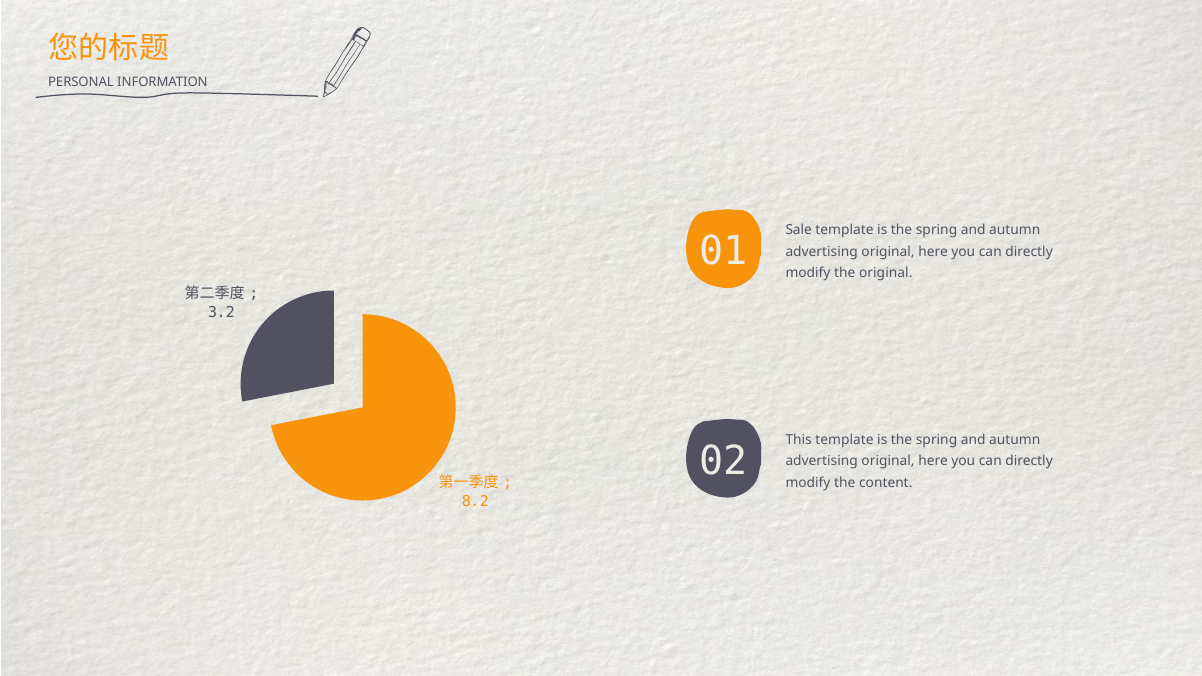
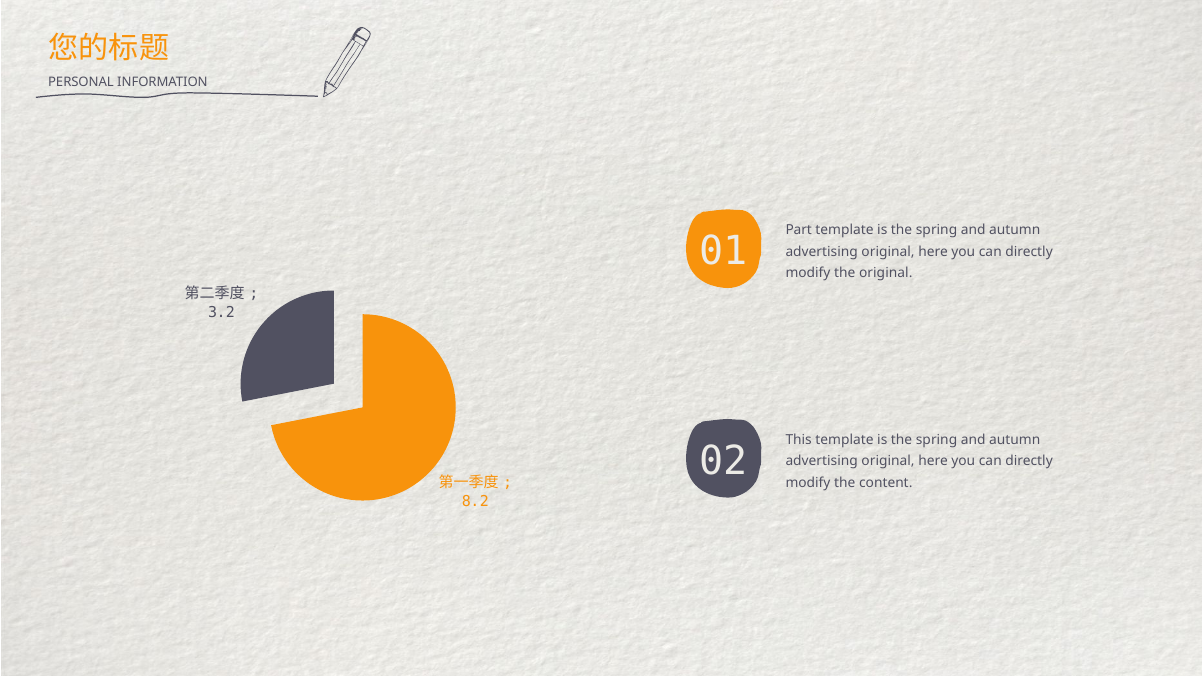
Sale: Sale -> Part
